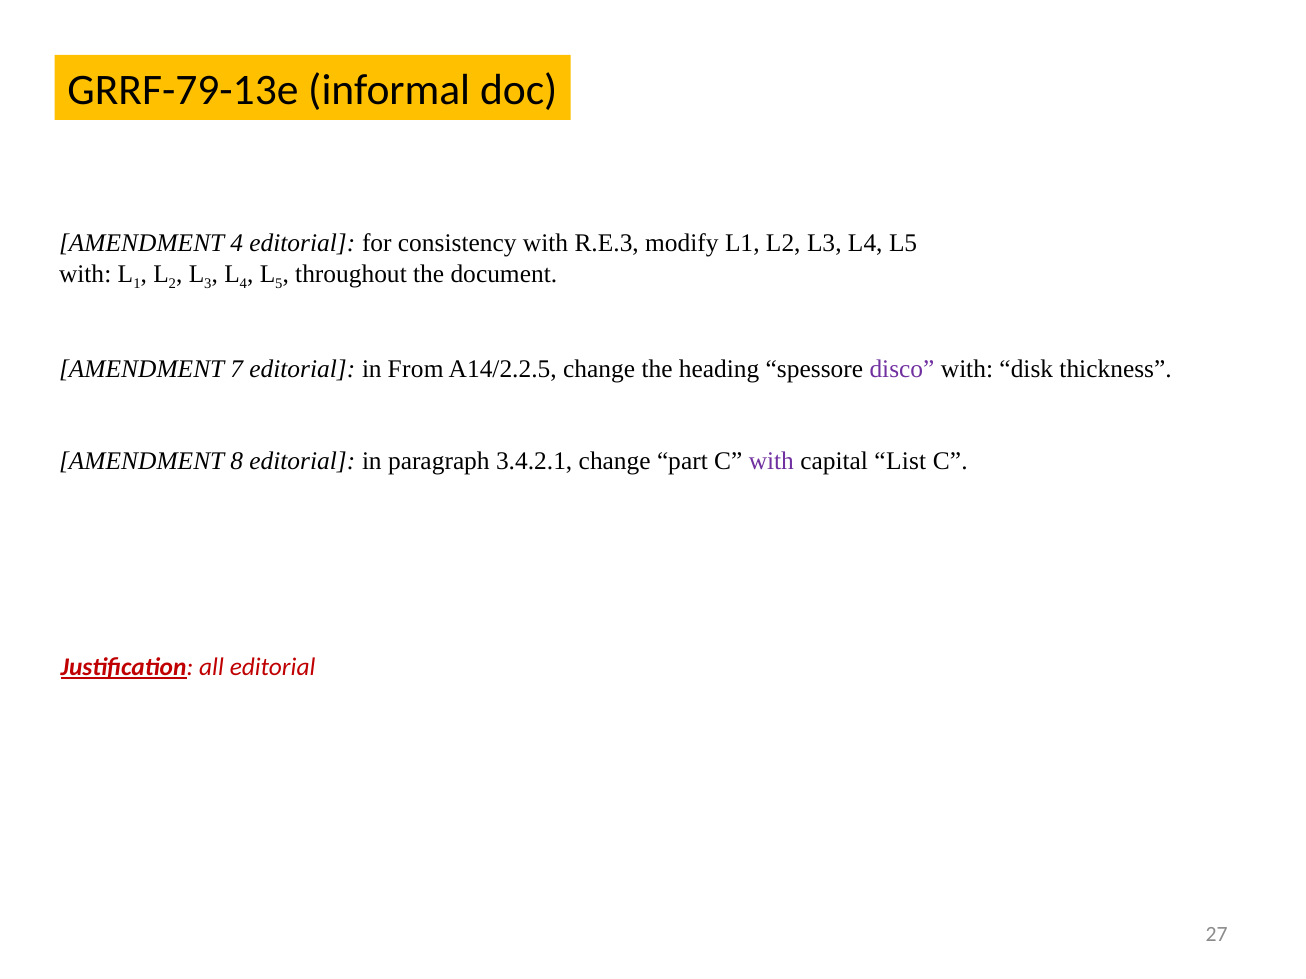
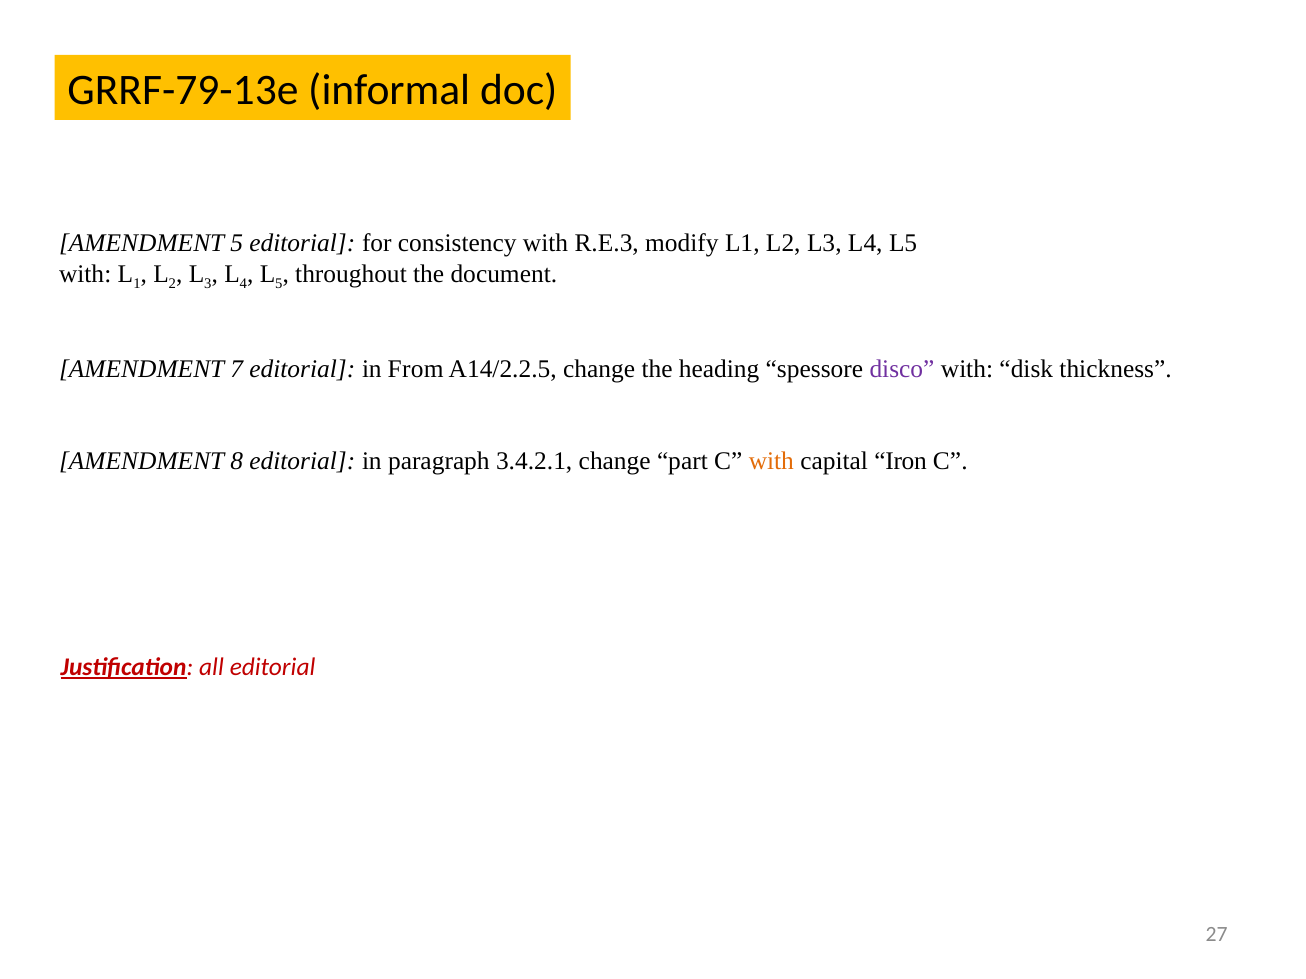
AMENDMENT 4: 4 -> 5
with at (771, 461) colour: purple -> orange
List: List -> Iron
